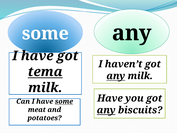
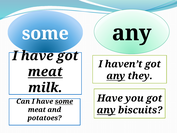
tema at (45, 72): tema -> meat
any milk: milk -> they
